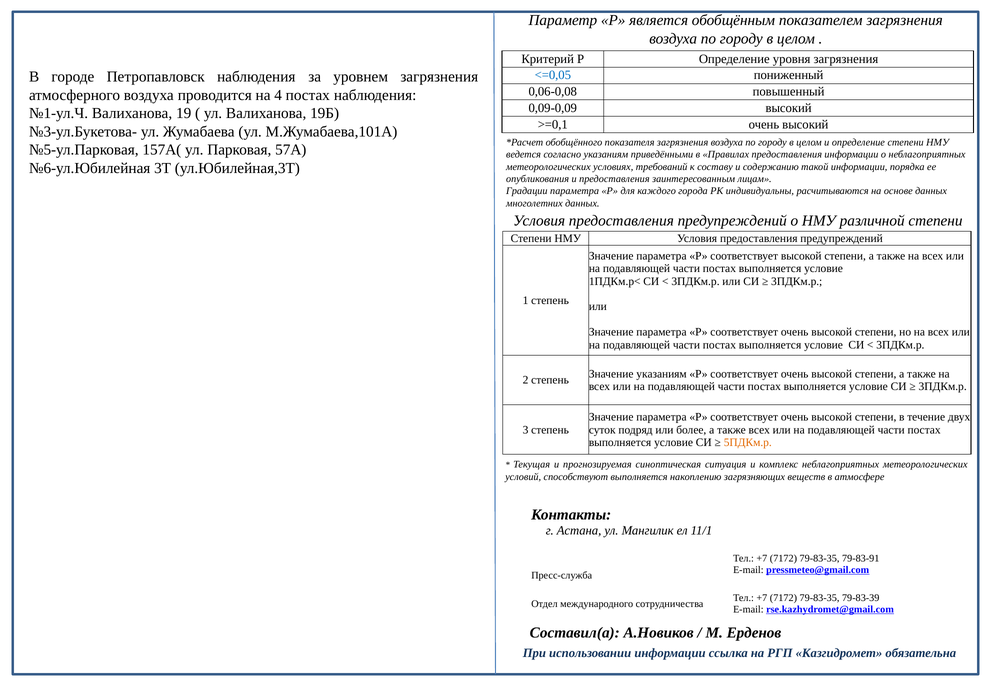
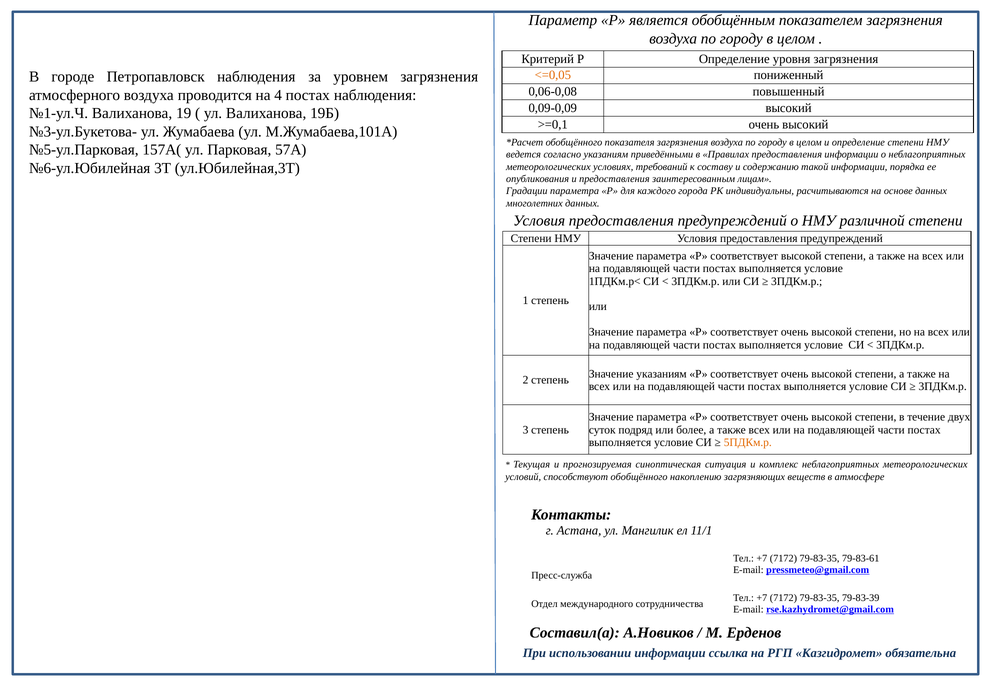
<=0,05 colour: blue -> orange
способствуют выполняется: выполняется -> обобщённого
79-83-91: 79-83-91 -> 79-83-61
